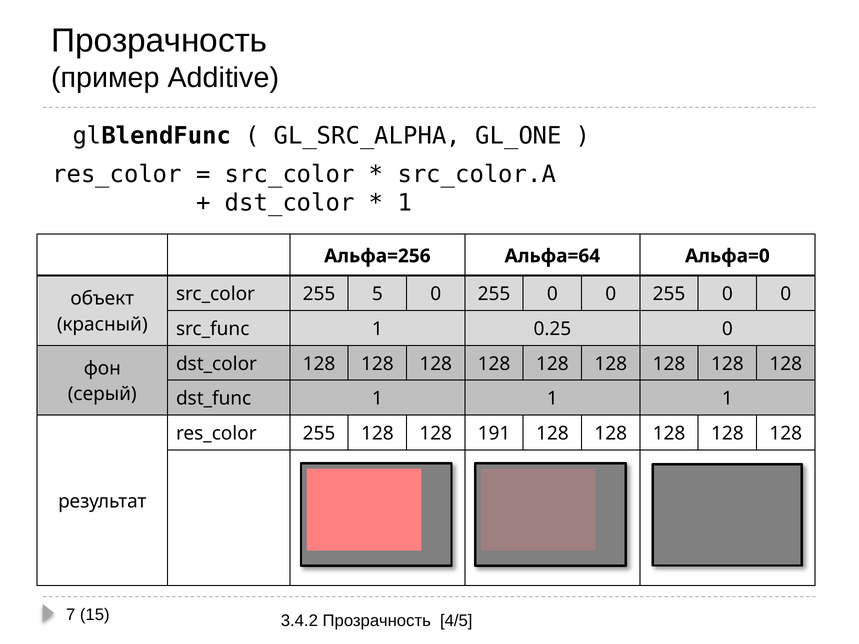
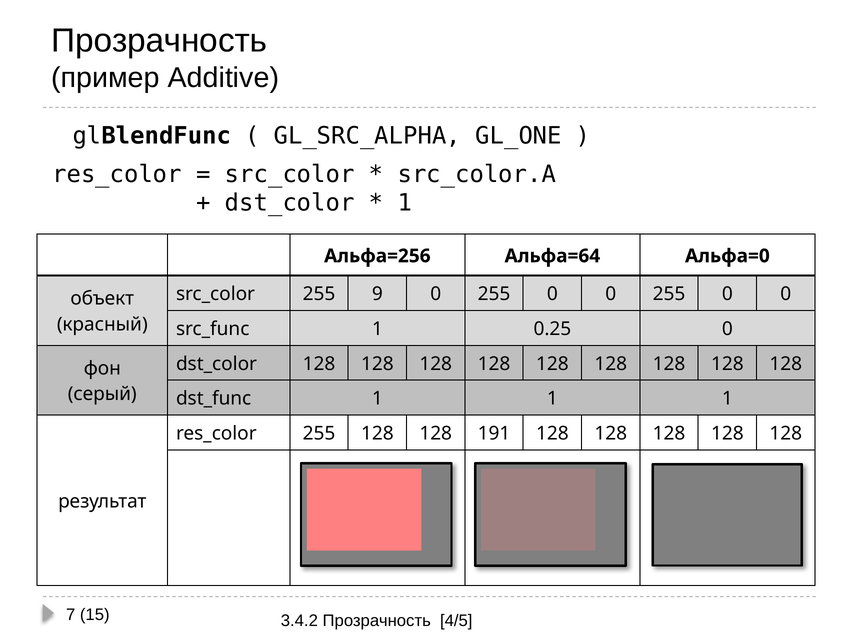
5: 5 -> 9
